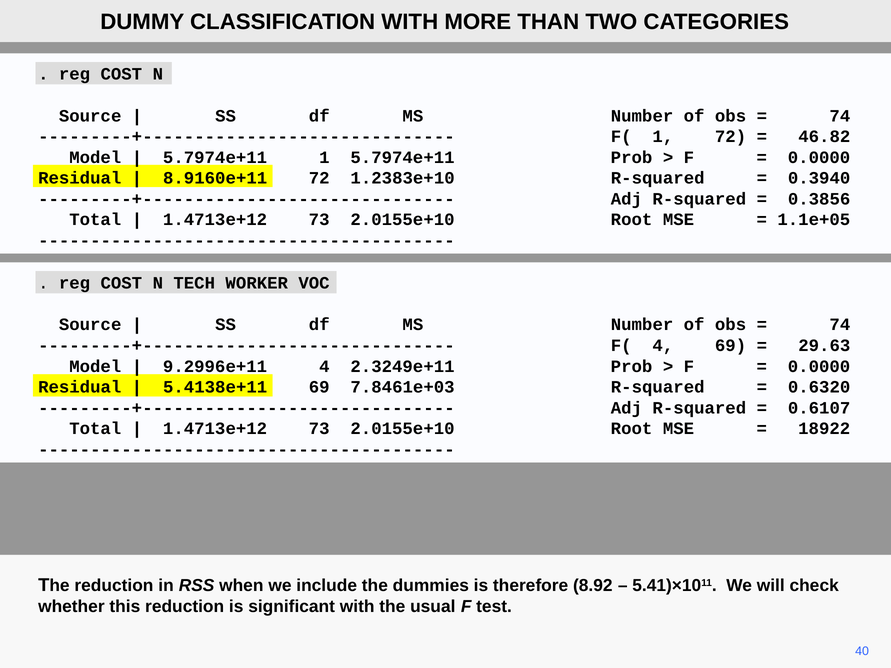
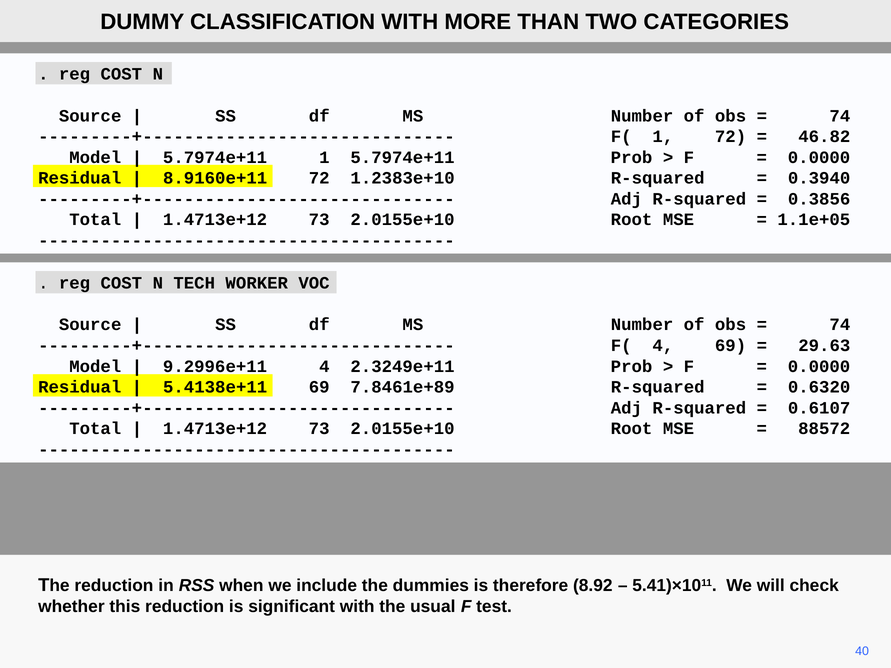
7.8461e+03: 7.8461e+03 -> 7.8461e+89
18922: 18922 -> 88572
